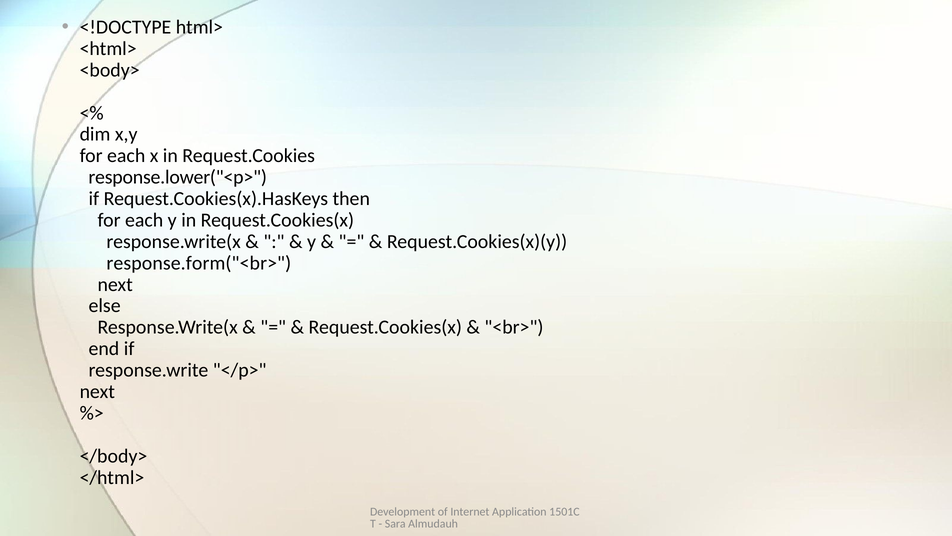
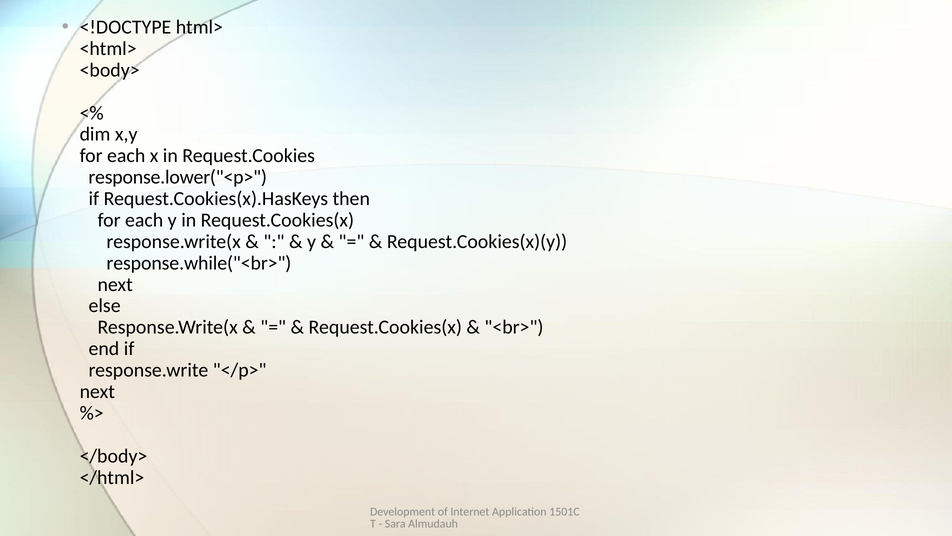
response.form("<br>: response.form("<br> -> response.while("<br>
